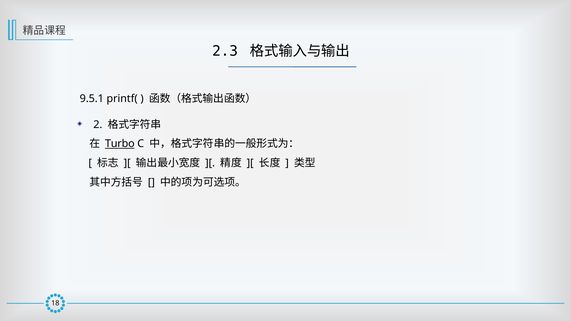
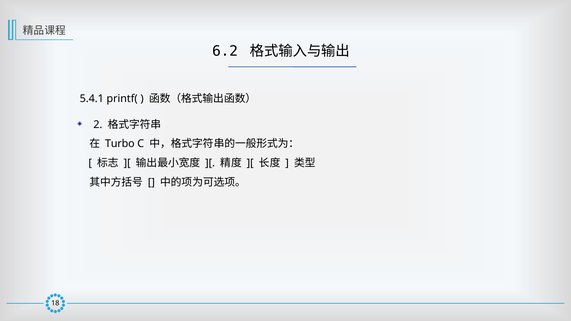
2.3: 2.3 -> 6.2
9.5.1: 9.5.1 -> 5.4.1
Turbo underline: present -> none
